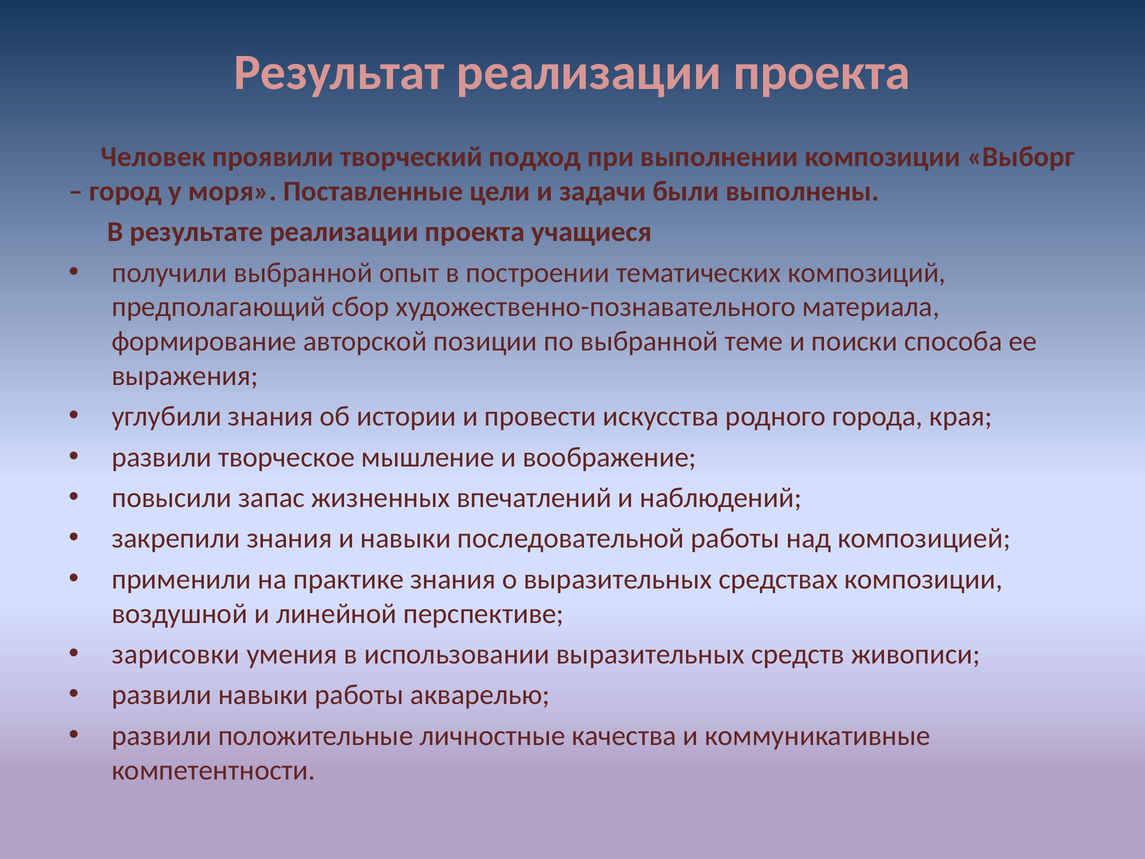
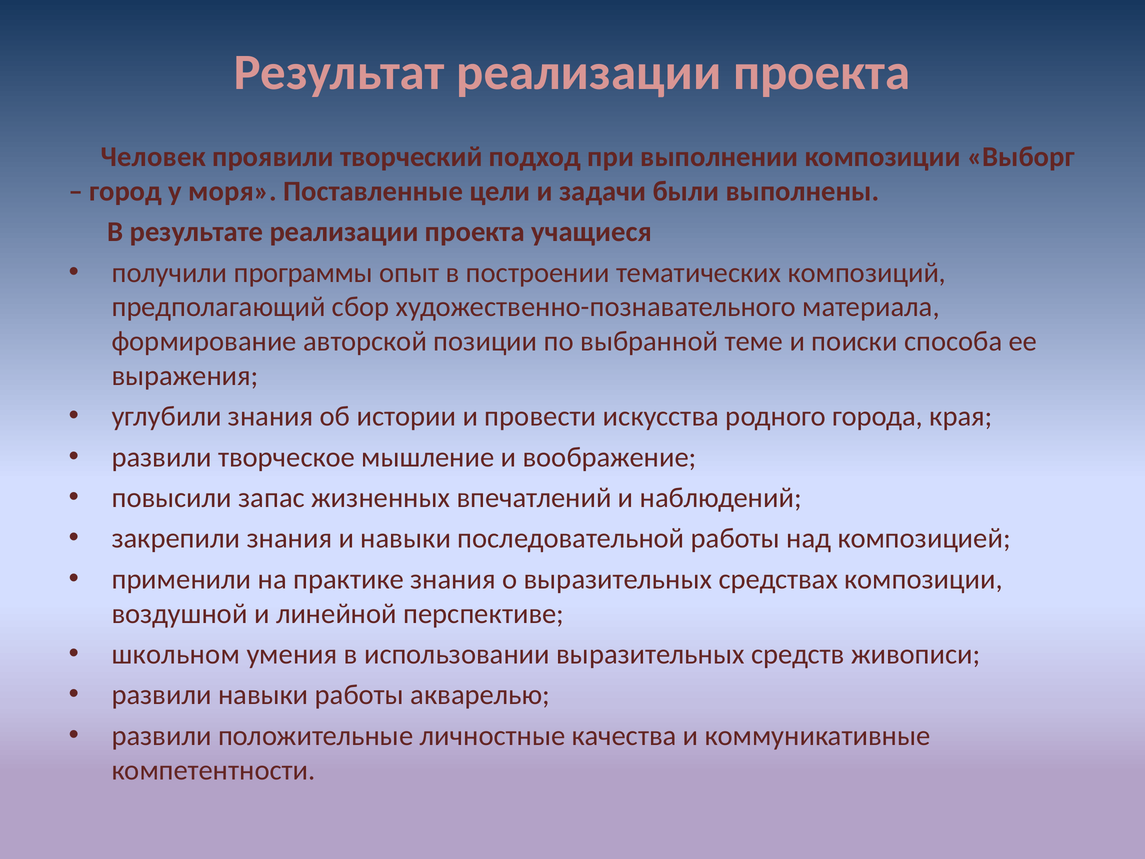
получили выбранной: выбранной -> программы
зарисовки: зарисовки -> школьном
